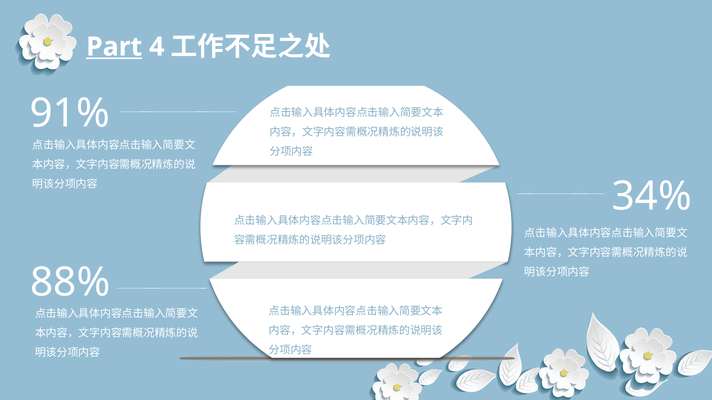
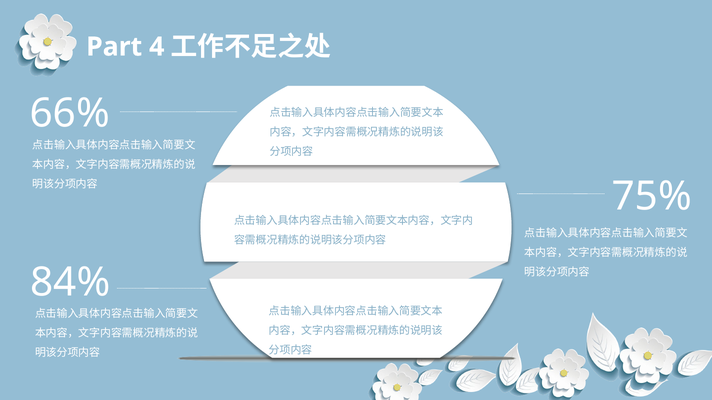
Part underline: present -> none
91%: 91% -> 66%
34%: 34% -> 75%
88%: 88% -> 84%
